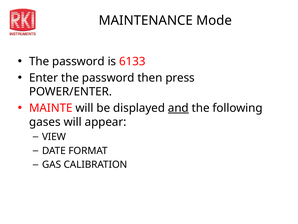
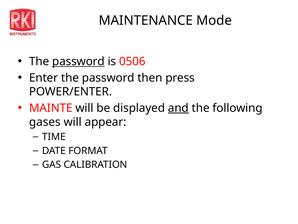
password at (78, 61) underline: none -> present
6133: 6133 -> 0506
VIEW: VIEW -> TIME
